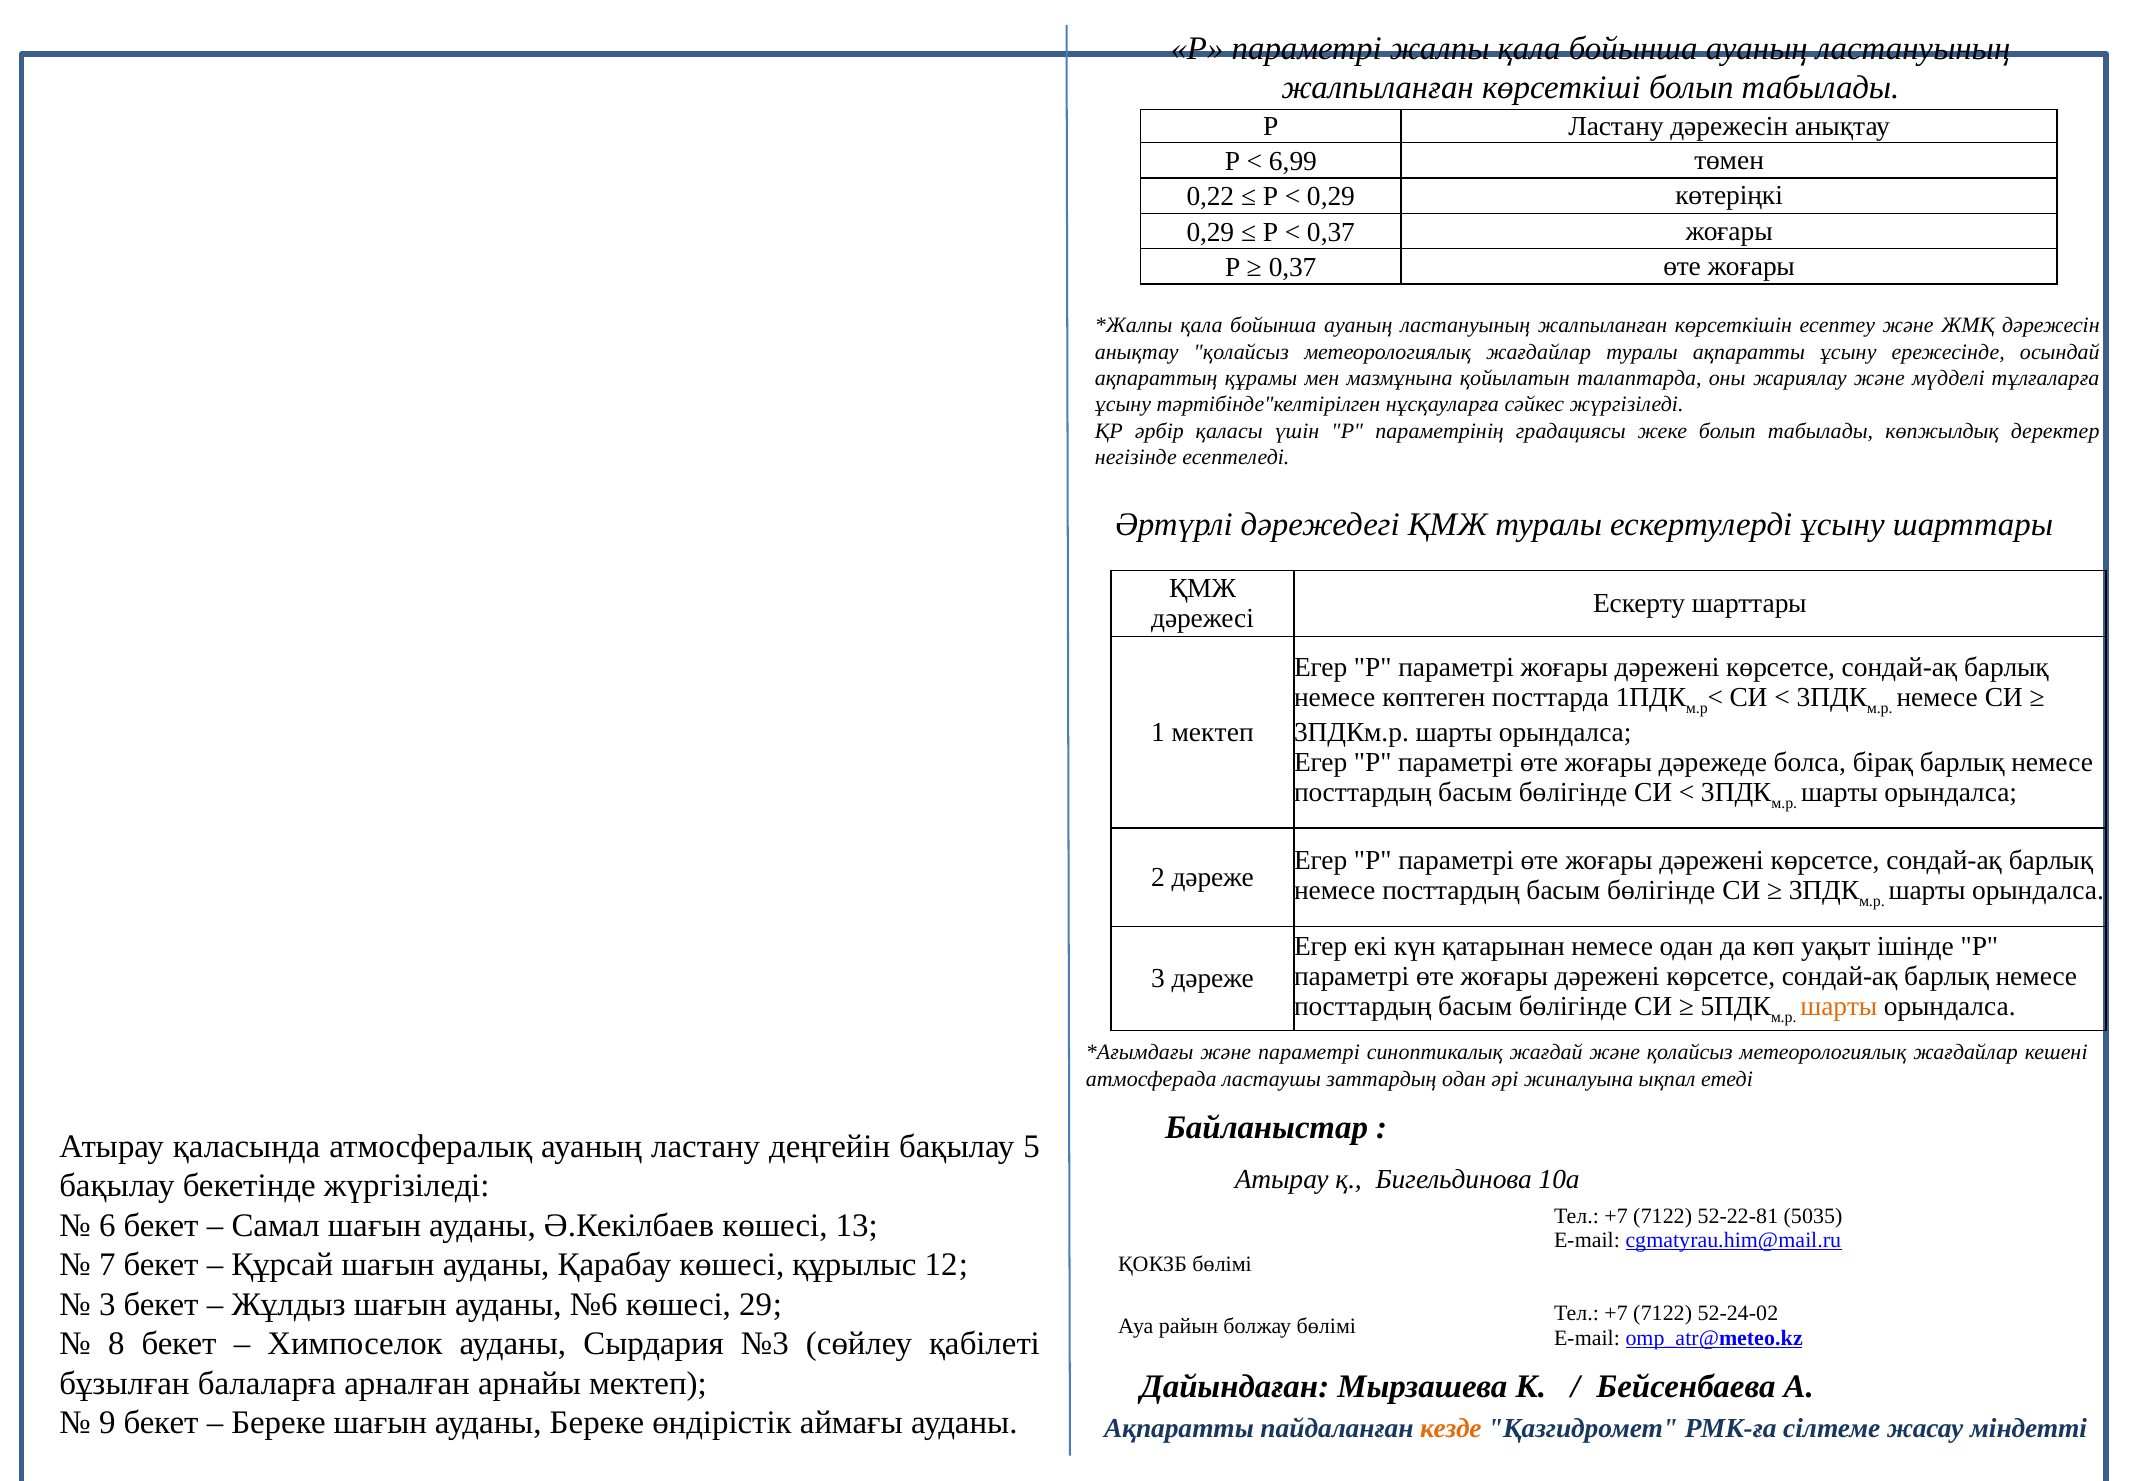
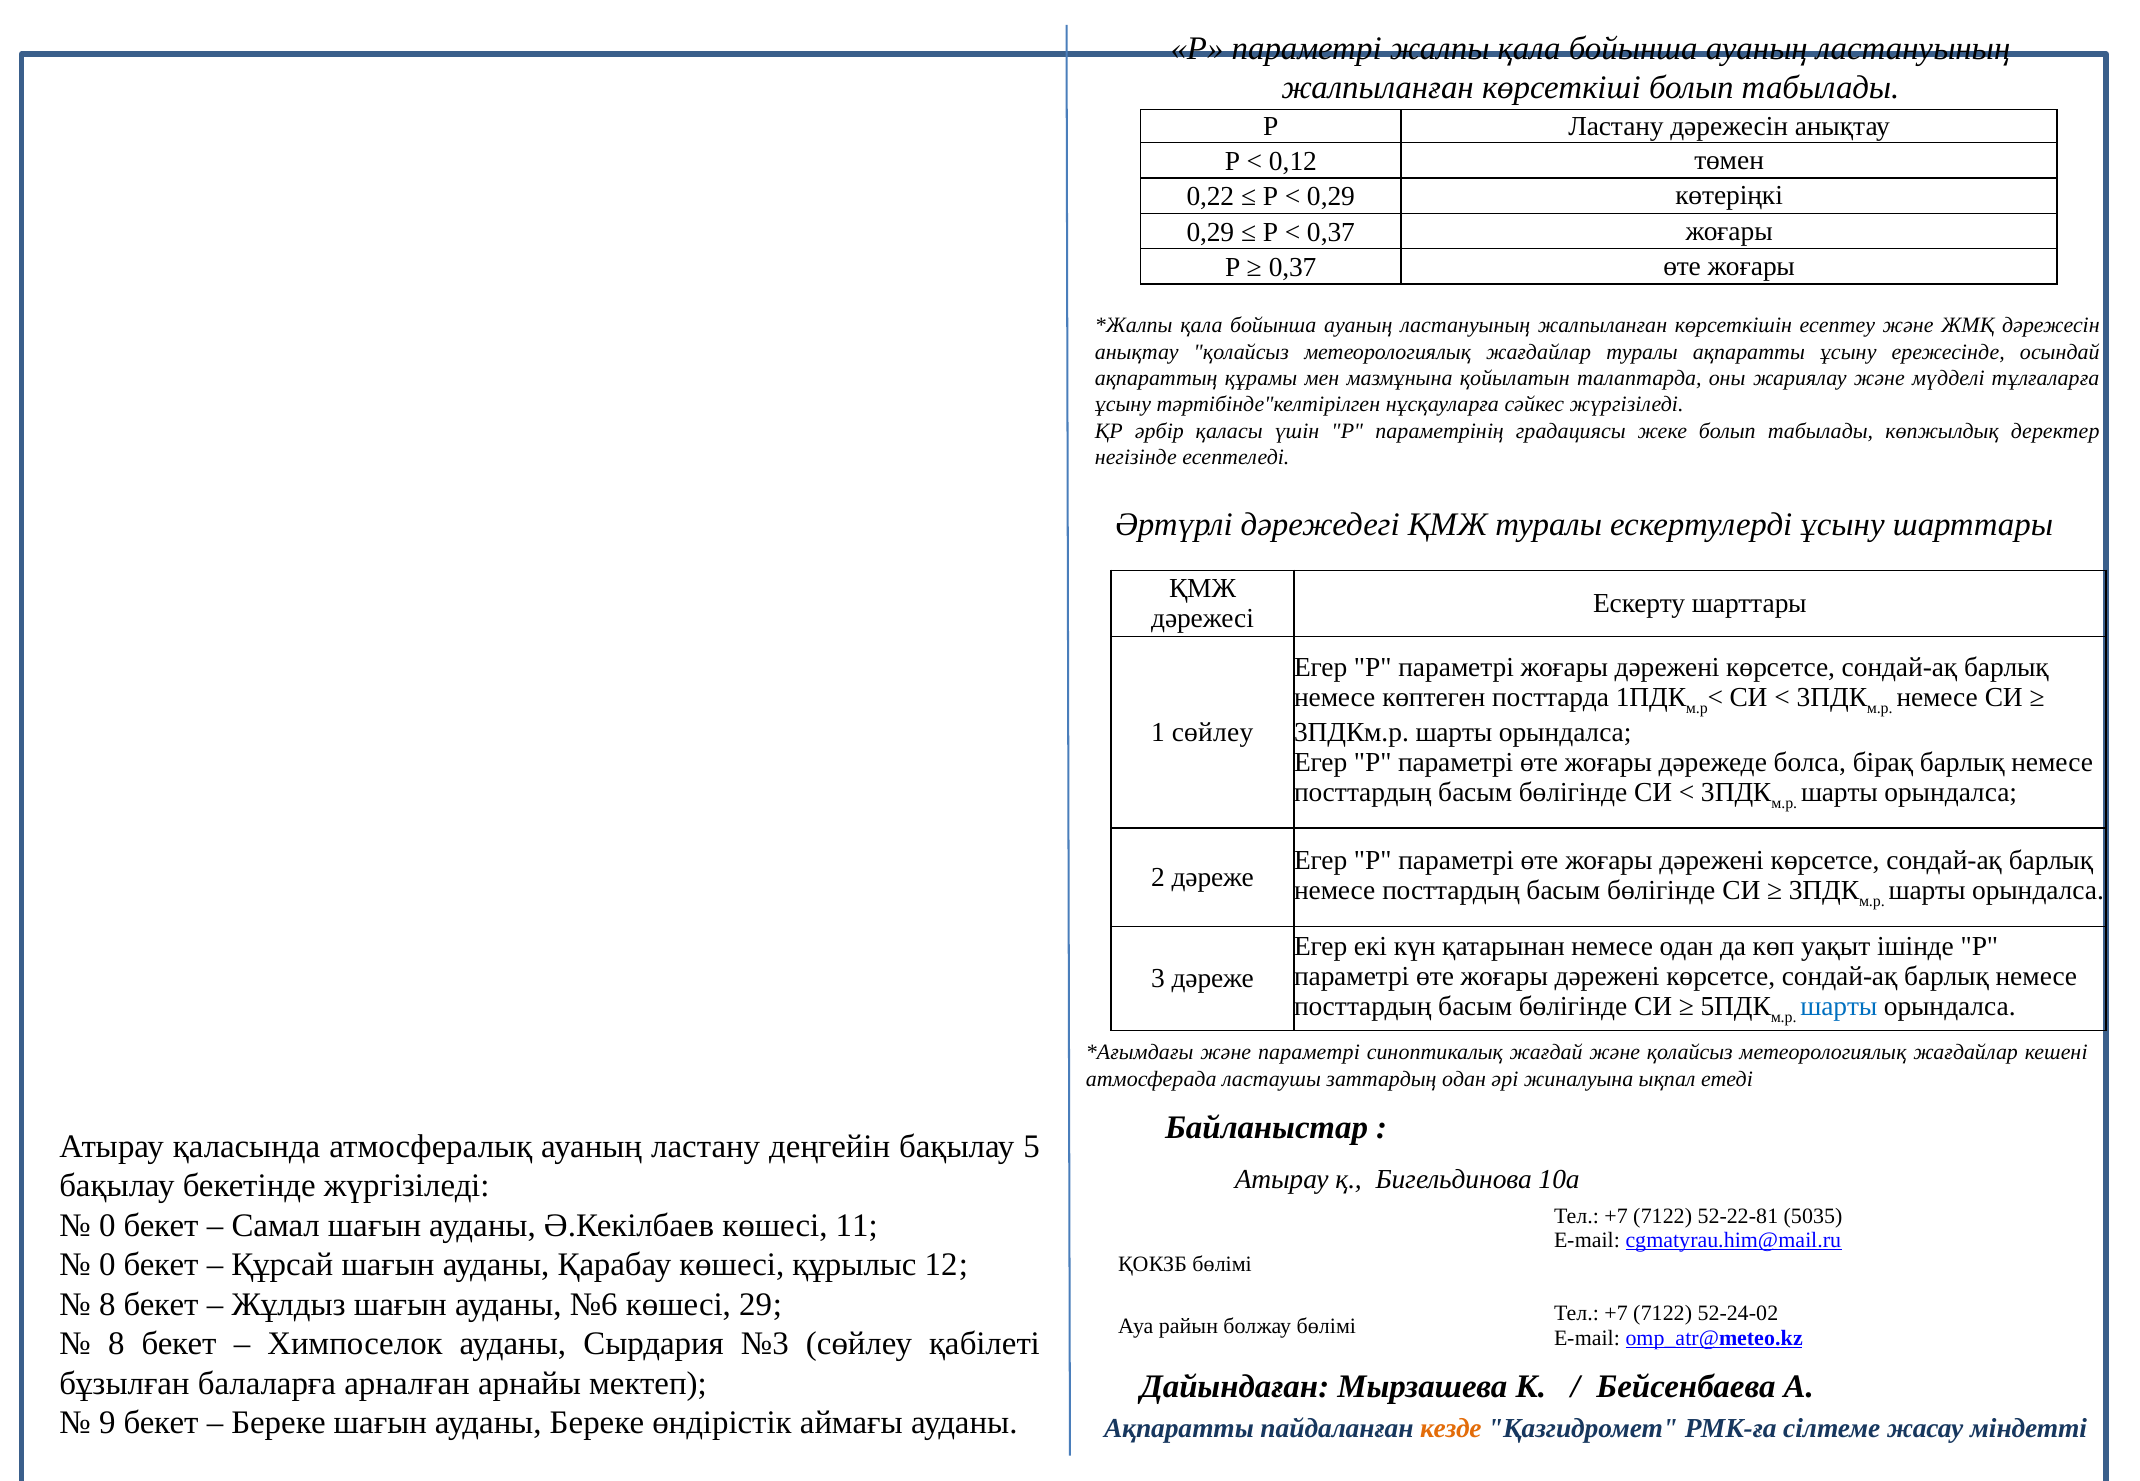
6,99: 6,99 -> 0,12
1 мектеп: мектеп -> сөйлеу
шарты at (1839, 1007) colour: orange -> blue
6 at (107, 1226): 6 -> 0
13: 13 -> 11
7 at (107, 1265): 7 -> 0
3 at (107, 1305): 3 -> 8
